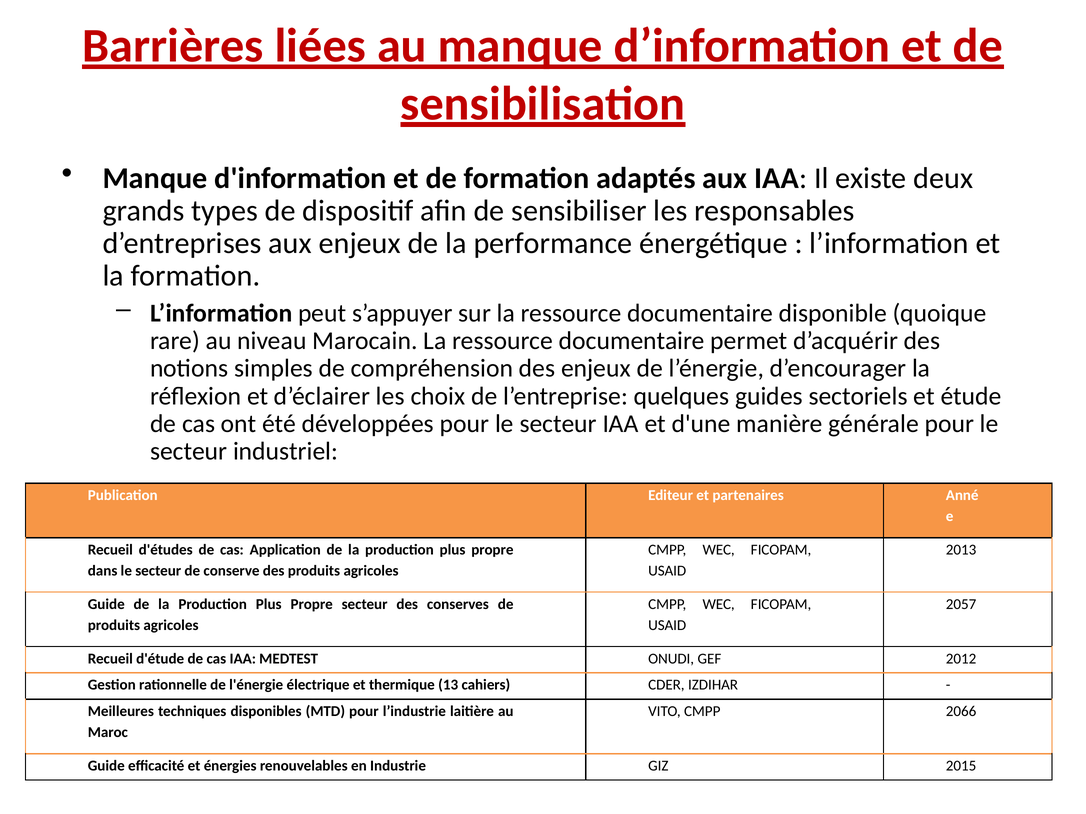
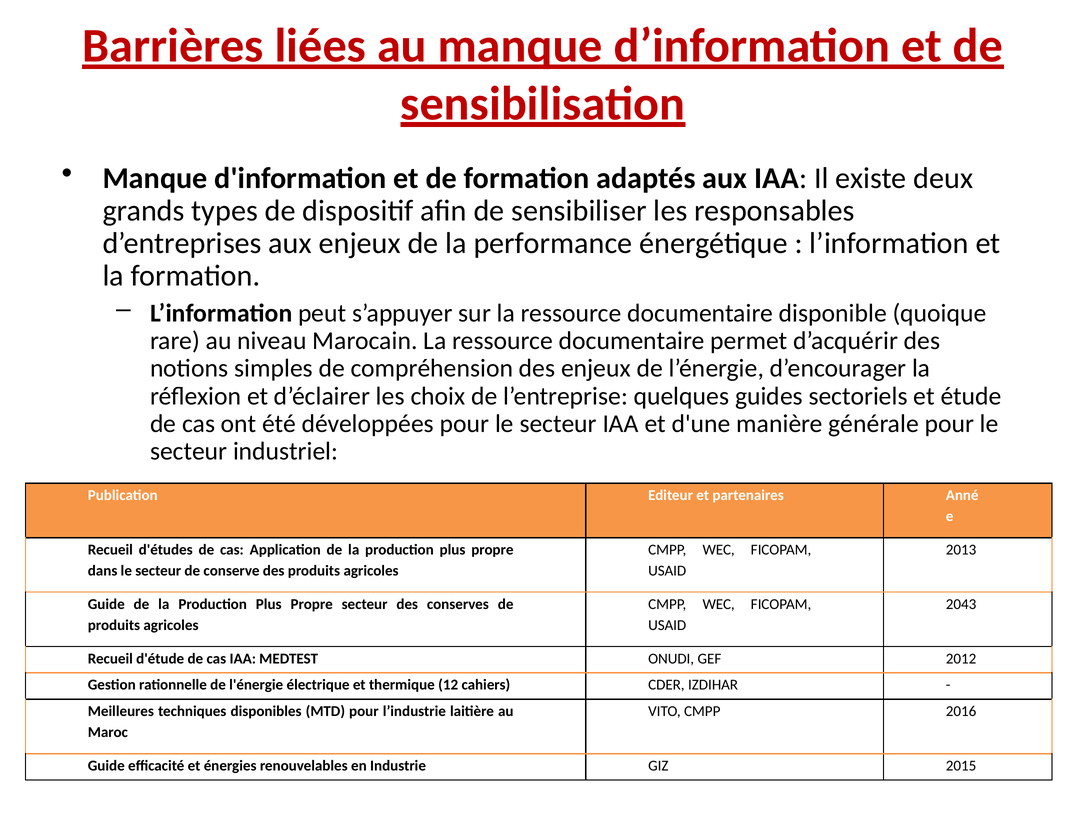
2057: 2057 -> 2043
13: 13 -> 12
2066: 2066 -> 2016
